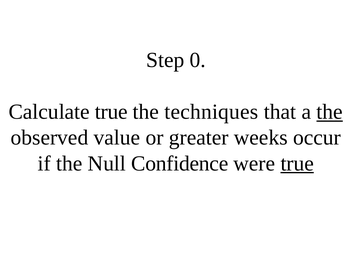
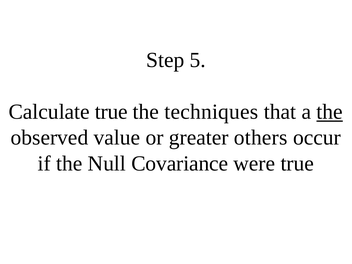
0: 0 -> 5
weeks: weeks -> others
Confidence: Confidence -> Covariance
true at (297, 163) underline: present -> none
